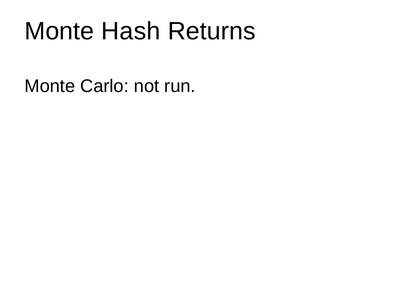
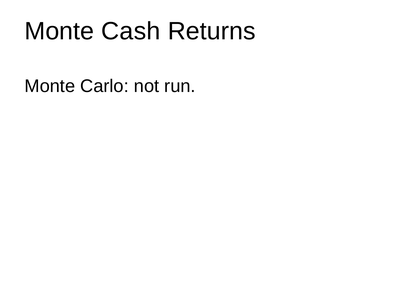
Hash: Hash -> Cash
